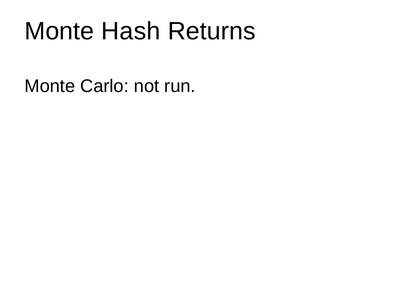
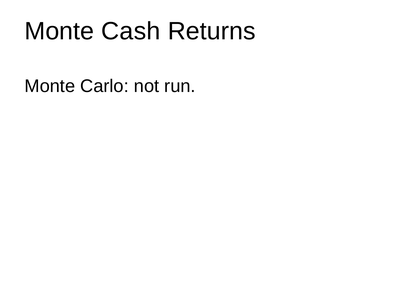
Hash: Hash -> Cash
